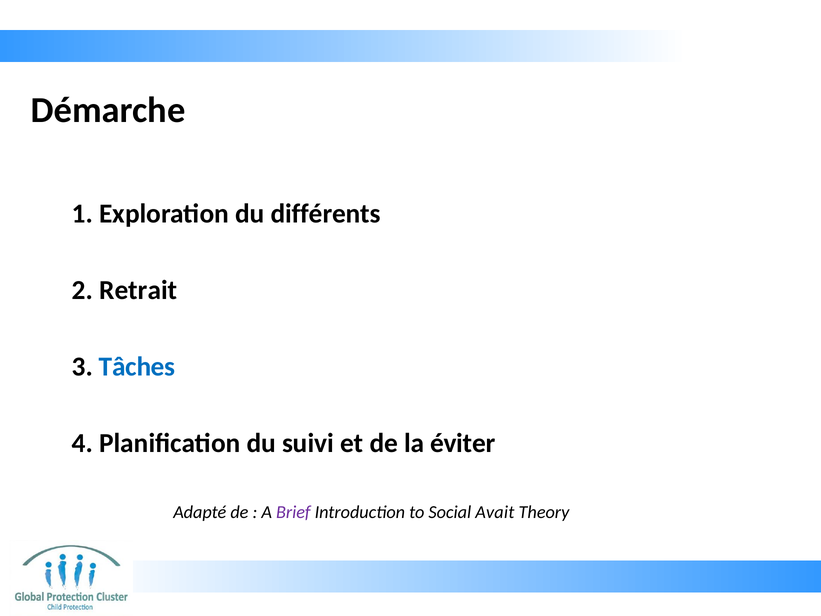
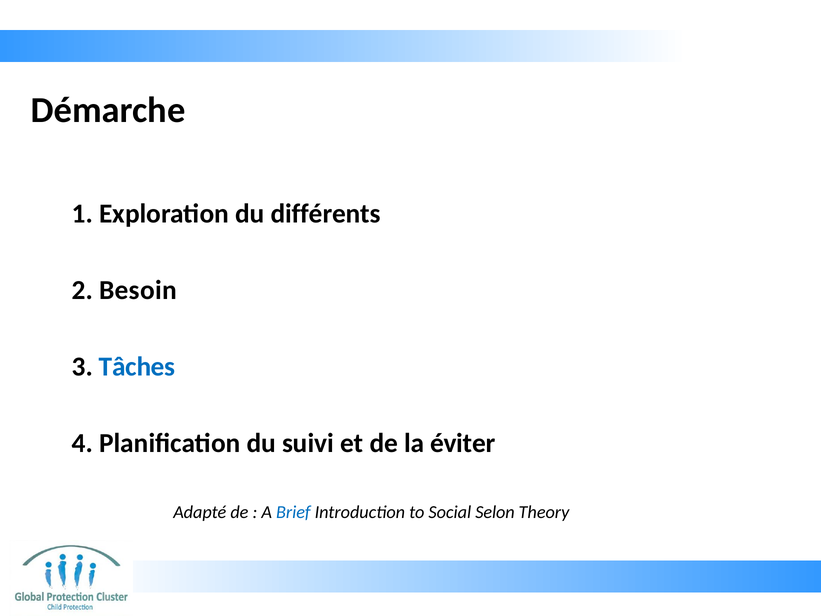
Retrait: Retrait -> Besoin
Brief colour: purple -> blue
Avait: Avait -> Selon
